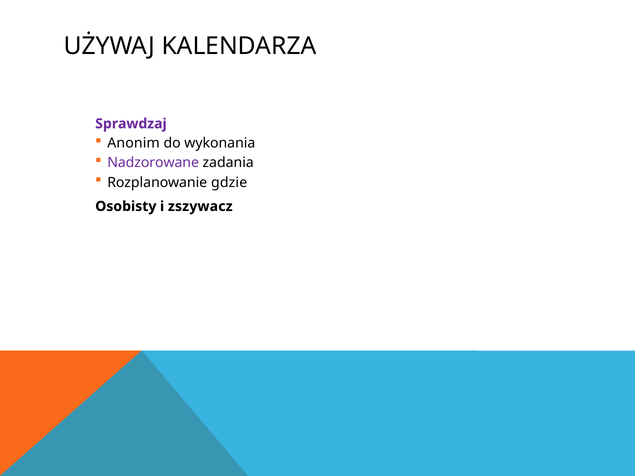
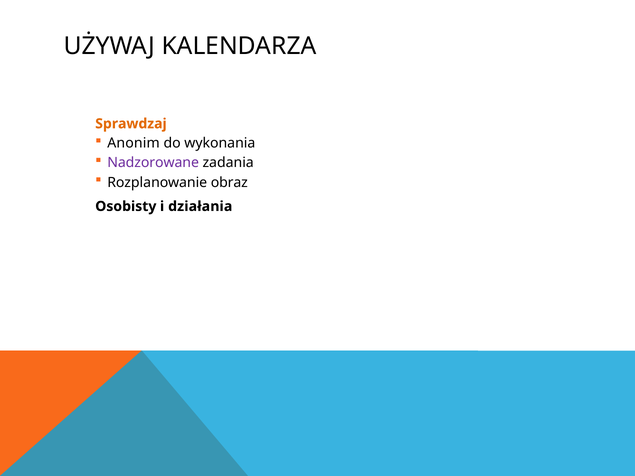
Sprawdzaj colour: purple -> orange
gdzie: gdzie -> obraz
zszywacz: zszywacz -> działania
